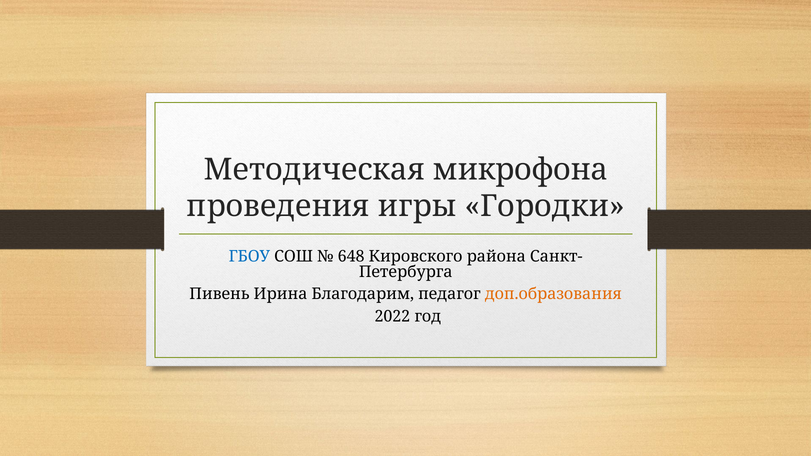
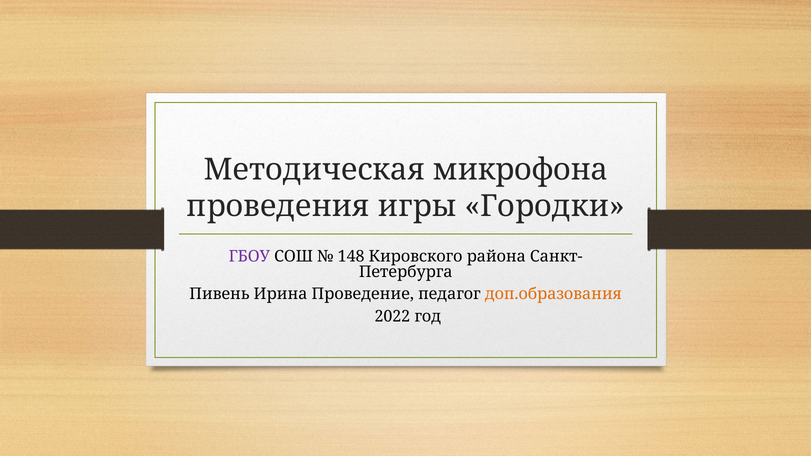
ГБОУ colour: blue -> purple
648: 648 -> 148
Благодарим: Благодарим -> Проведение
